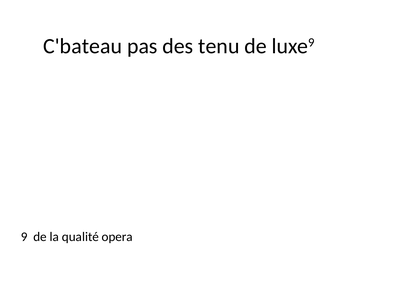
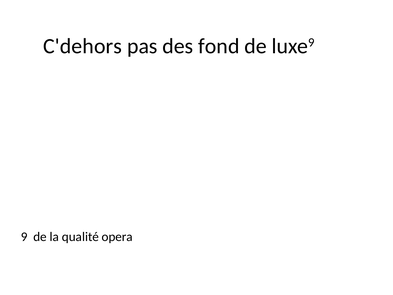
C'bateau: C'bateau -> C'dehors
tenu: tenu -> fond
